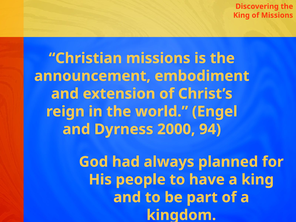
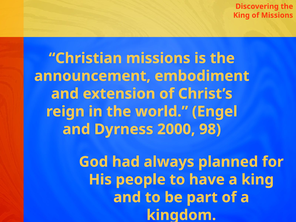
94: 94 -> 98
